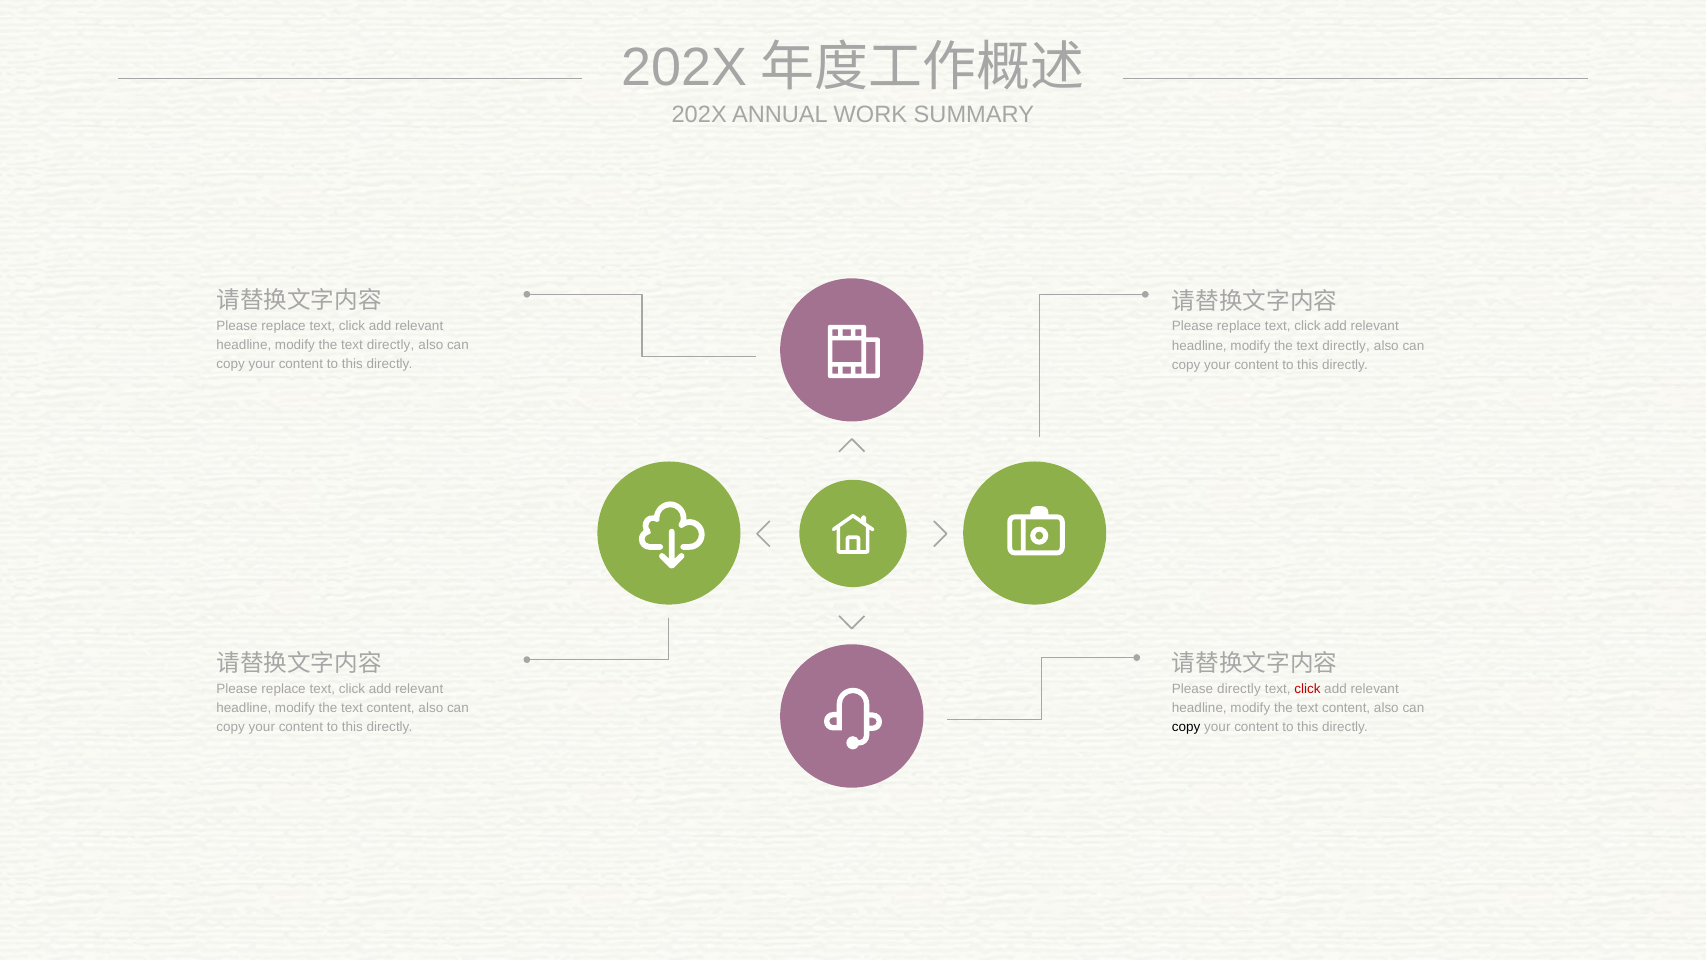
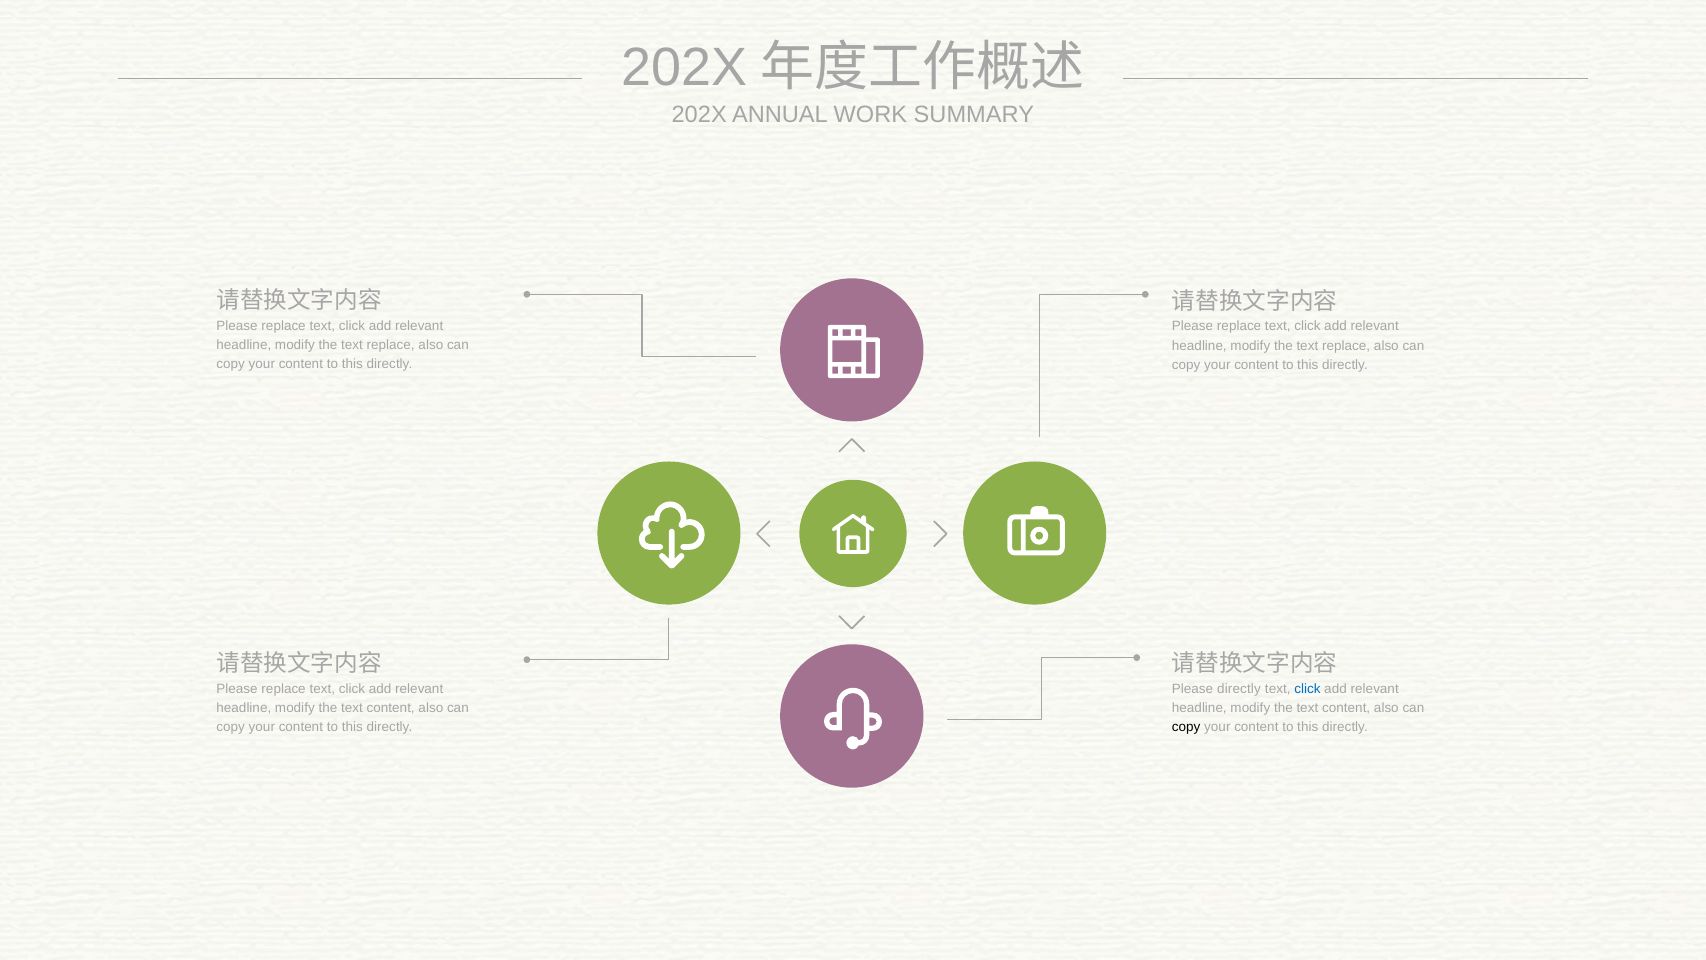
directly at (391, 345): directly -> replace
directly at (1346, 346): directly -> replace
click at (1307, 688) colour: red -> blue
